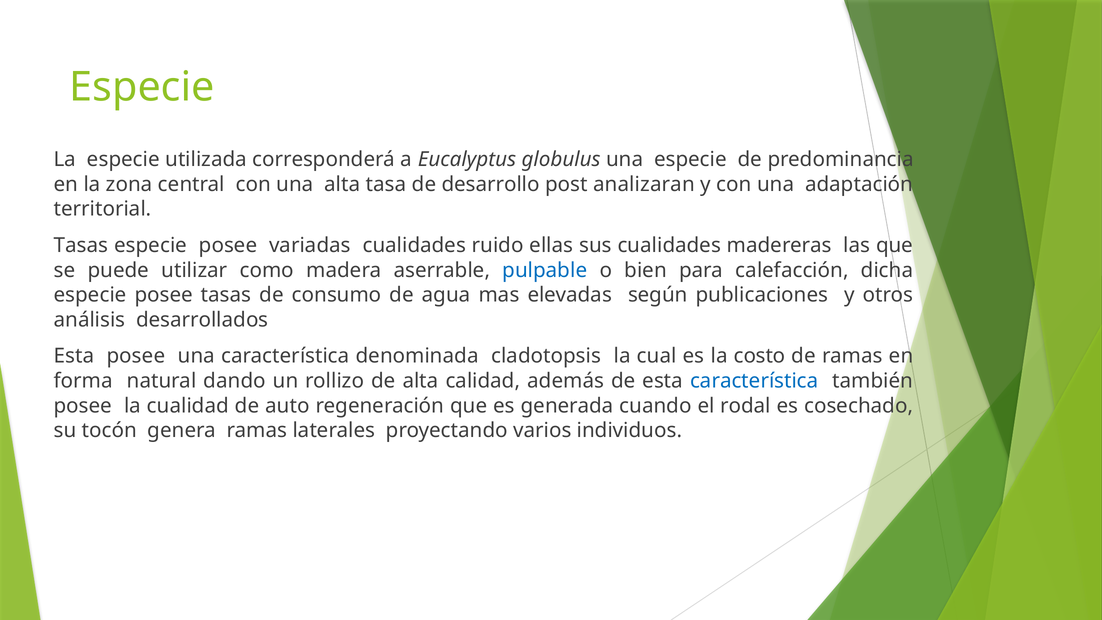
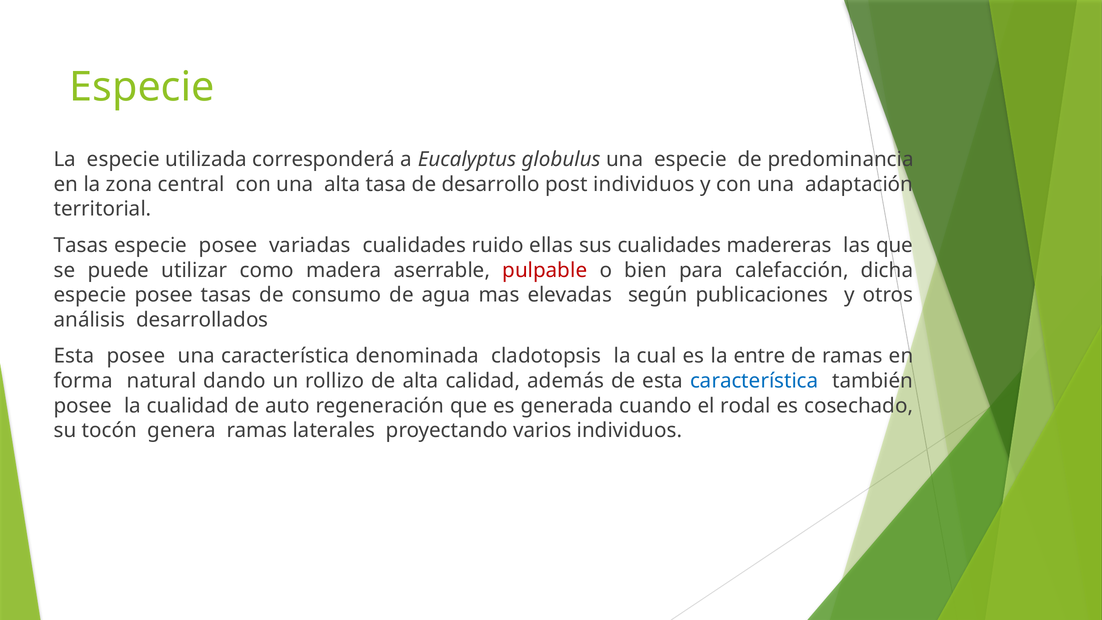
post analizaran: analizaran -> individuos
pulpable colour: blue -> red
costo: costo -> entre
